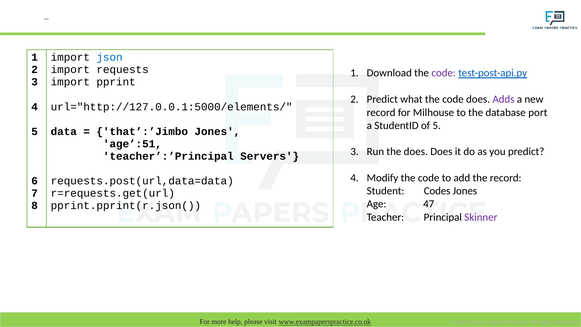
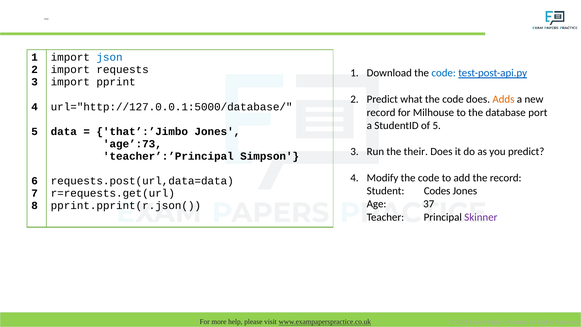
code at (444, 73) colour: purple -> blue
Adds colour: purple -> orange
url="http://127.0.0.1:5000/elements/: url="http://127.0.0.1:5000/elements/ -> url="http://127.0.0.1:5000/database/
age’:51: age’:51 -> age’:73
the does: does -> their
Servers: Servers -> Simpson
47: 47 -> 37
